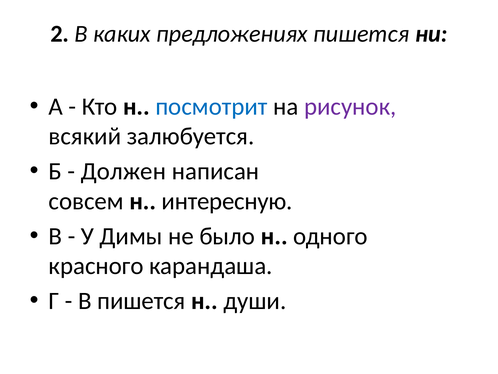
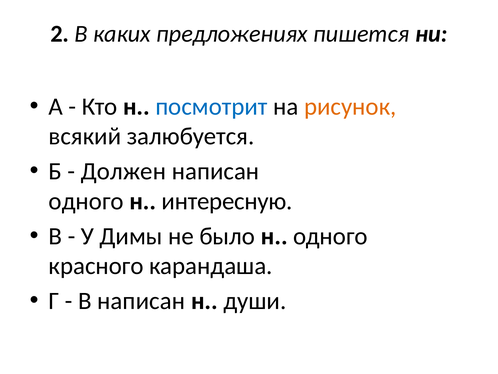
рисунок colour: purple -> orange
совсем at (86, 201): совсем -> одного
В пишется: пишется -> написан
